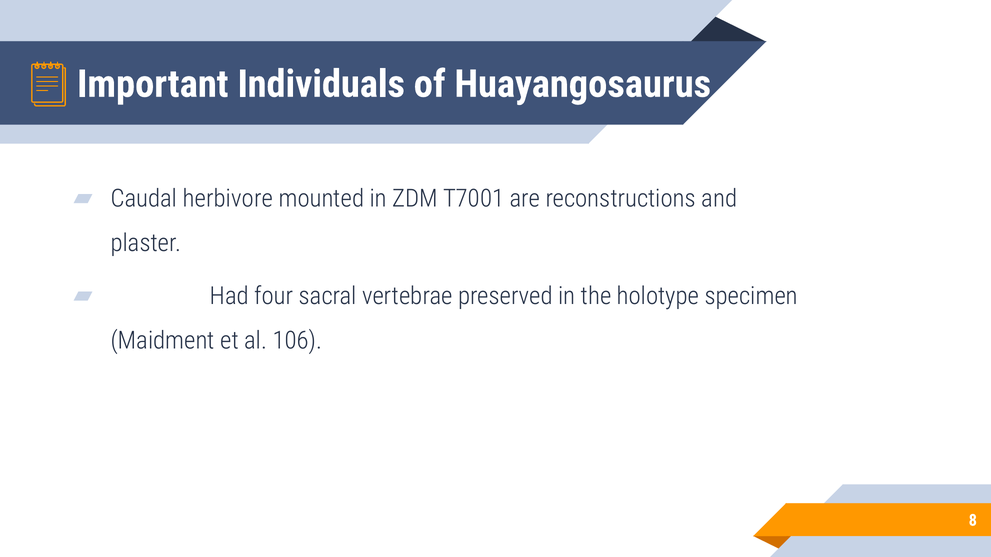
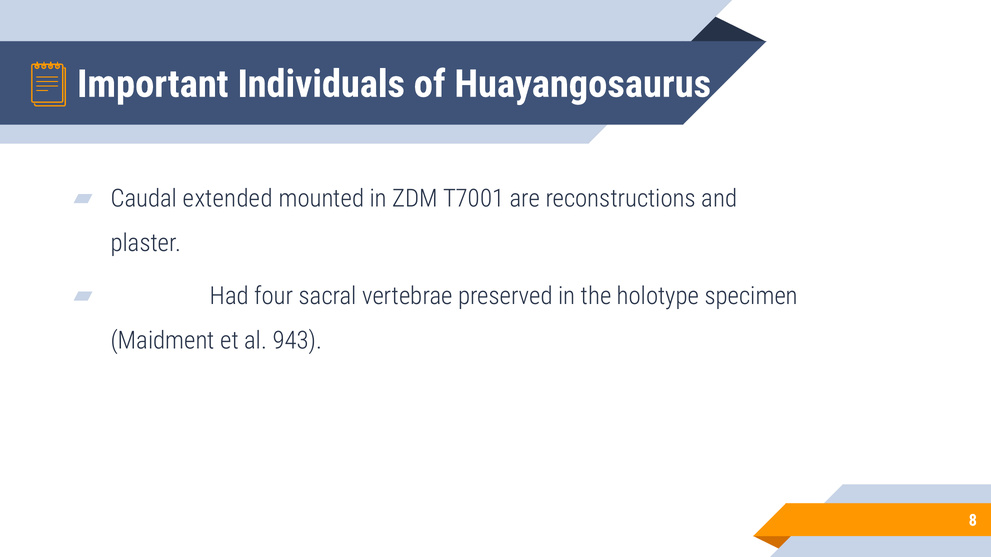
herbivore: herbivore -> extended
106: 106 -> 943
